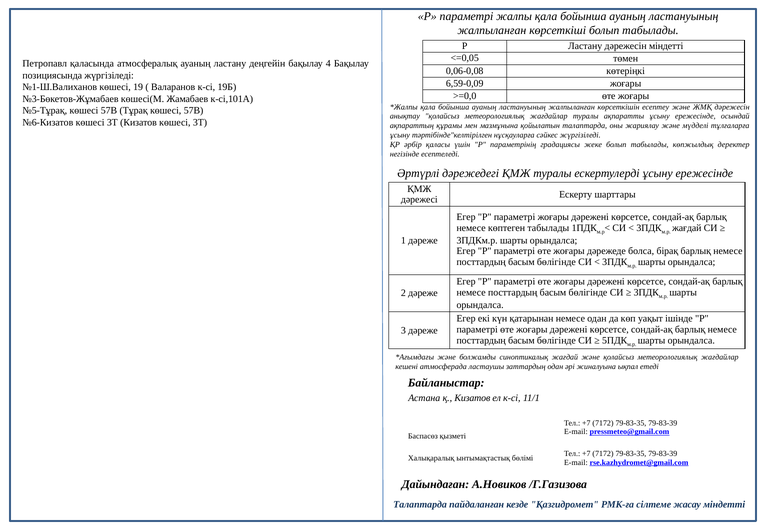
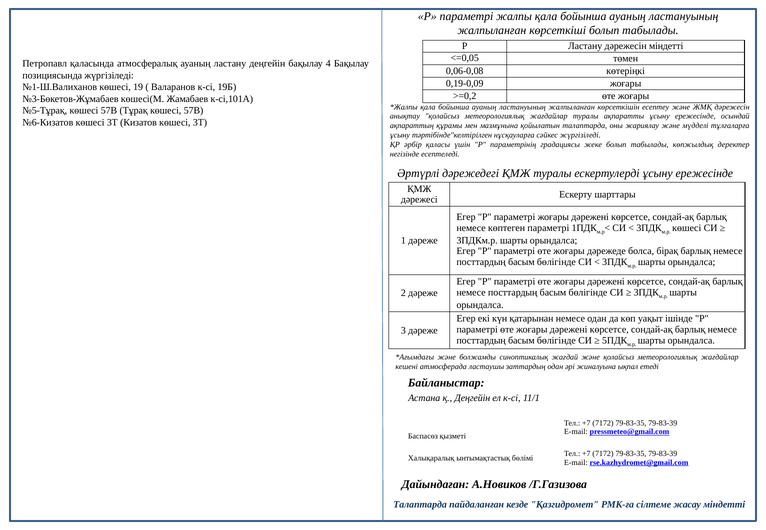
6,59-0,09: 6,59-0,09 -> 0,19-0,09
>=0,0: >=0,0 -> >=0,2
көптеген табылады: табылады -> параметрі
жағдай at (687, 228): жағдай -> көшесі
қ Кизатов: Кизатов -> Деңгейін
